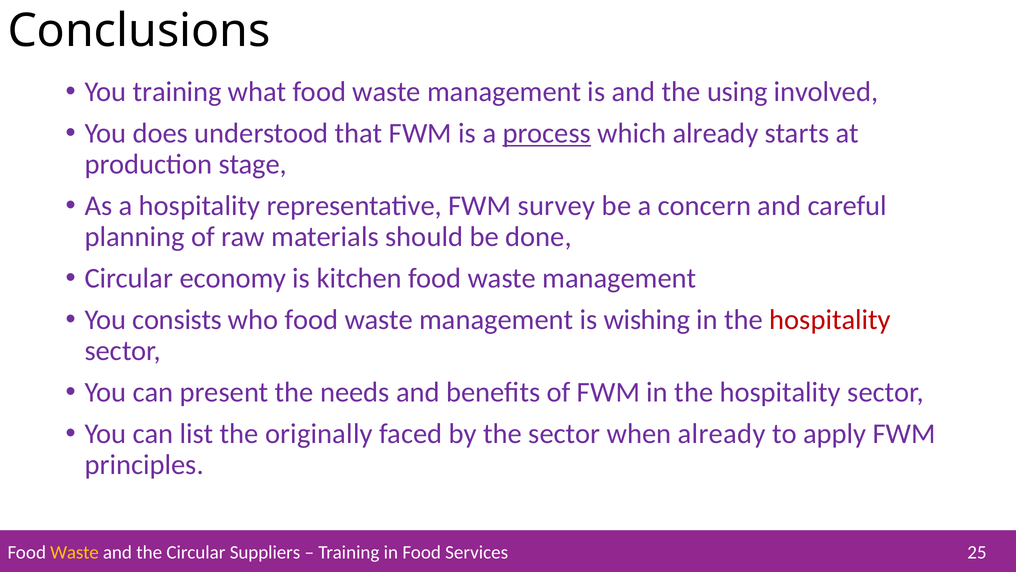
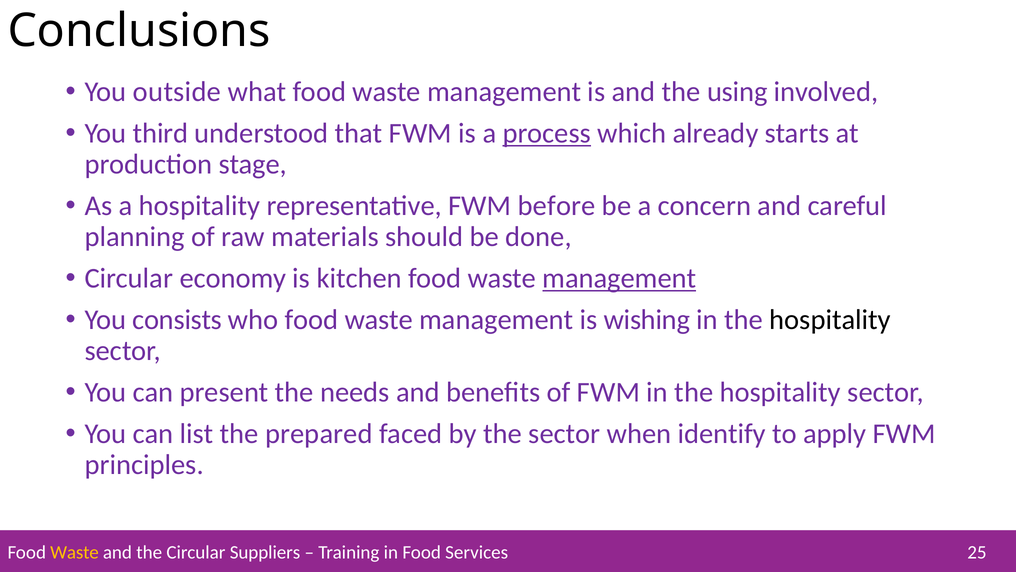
You training: training -> outside
does: does -> third
survey: survey -> before
management at (619, 278) underline: none -> present
hospitality at (830, 320) colour: red -> black
originally: originally -> prepared
when already: already -> identify
